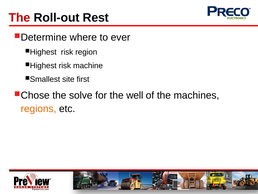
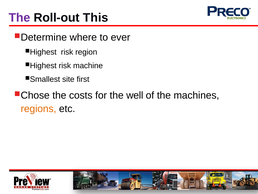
The at (19, 18) colour: red -> purple
Rest: Rest -> This
solve: solve -> costs
